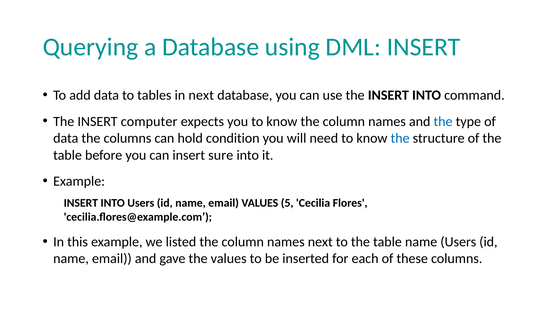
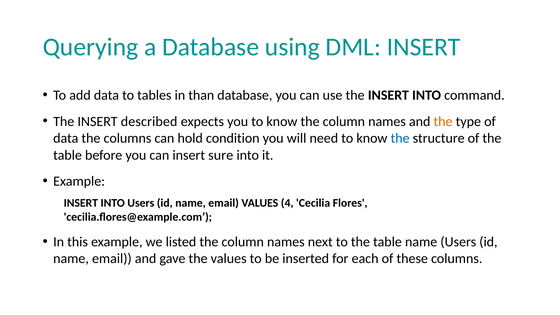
in next: next -> than
computer: computer -> described
the at (443, 121) colour: blue -> orange
5: 5 -> 4
